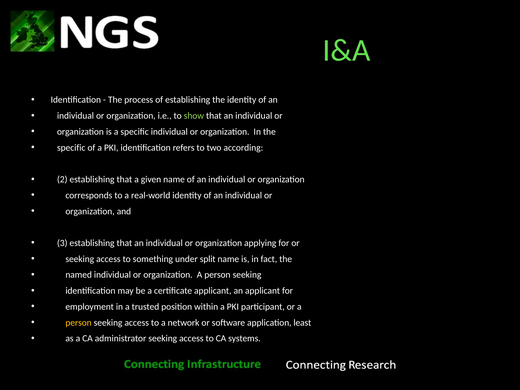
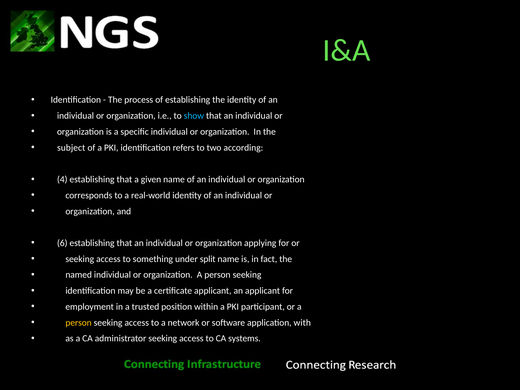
show colour: light green -> light blue
specific at (71, 148): specific -> subject
2: 2 -> 4
3: 3 -> 6
least: least -> with
